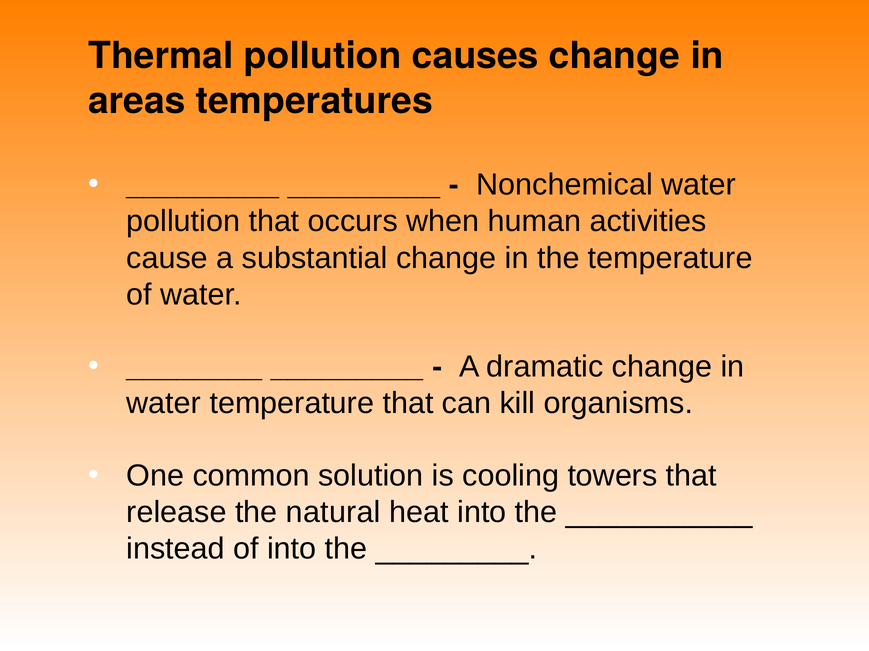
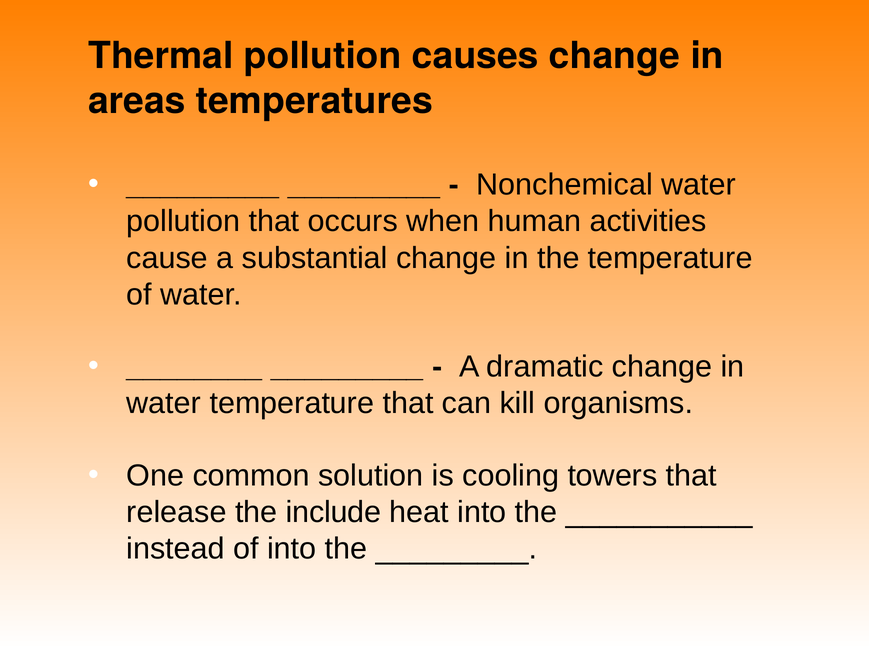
natural: natural -> include
